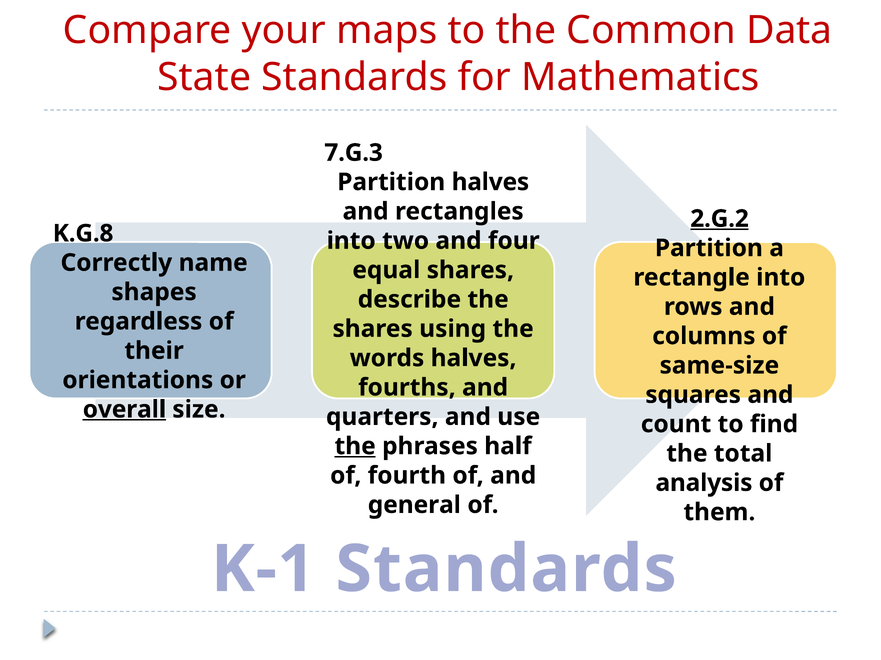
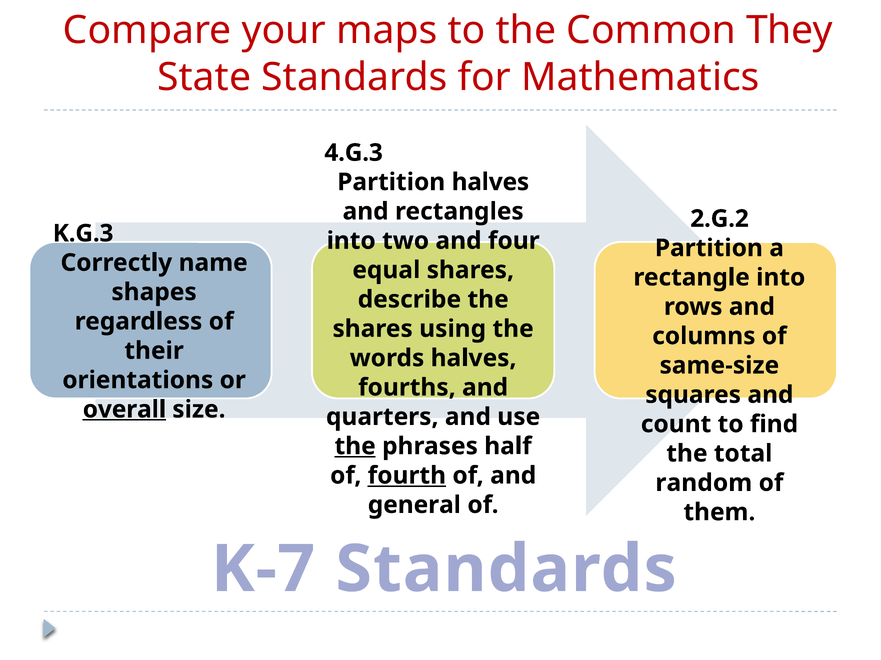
Data: Data -> They
7.G.3: 7.G.3 -> 4.G.3
2.G.2 underline: present -> none
K.G.8: K.G.8 -> K.G.3
fourth underline: none -> present
analysis: analysis -> random
K-1: K-1 -> K-7
